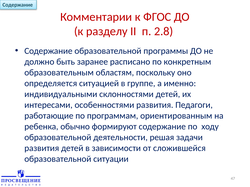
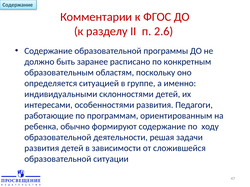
2.8: 2.8 -> 2.6
